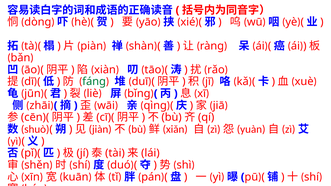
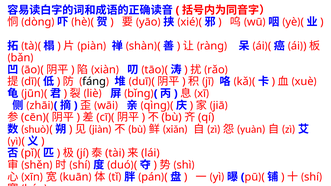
fánɡ colour: green -> black
